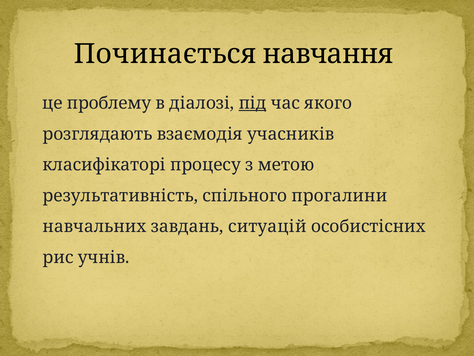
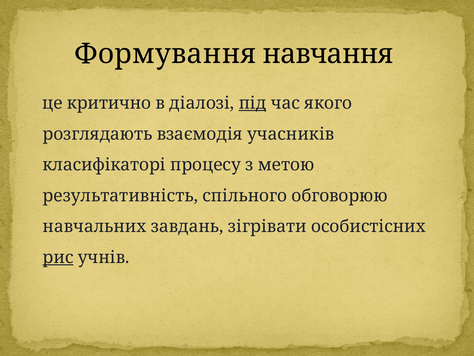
Починається: Починається -> Формування
проблему: проблему -> критично
прогалини: прогалини -> обговорюю
ситуацій: ситуацій -> зігрівати
рис underline: none -> present
